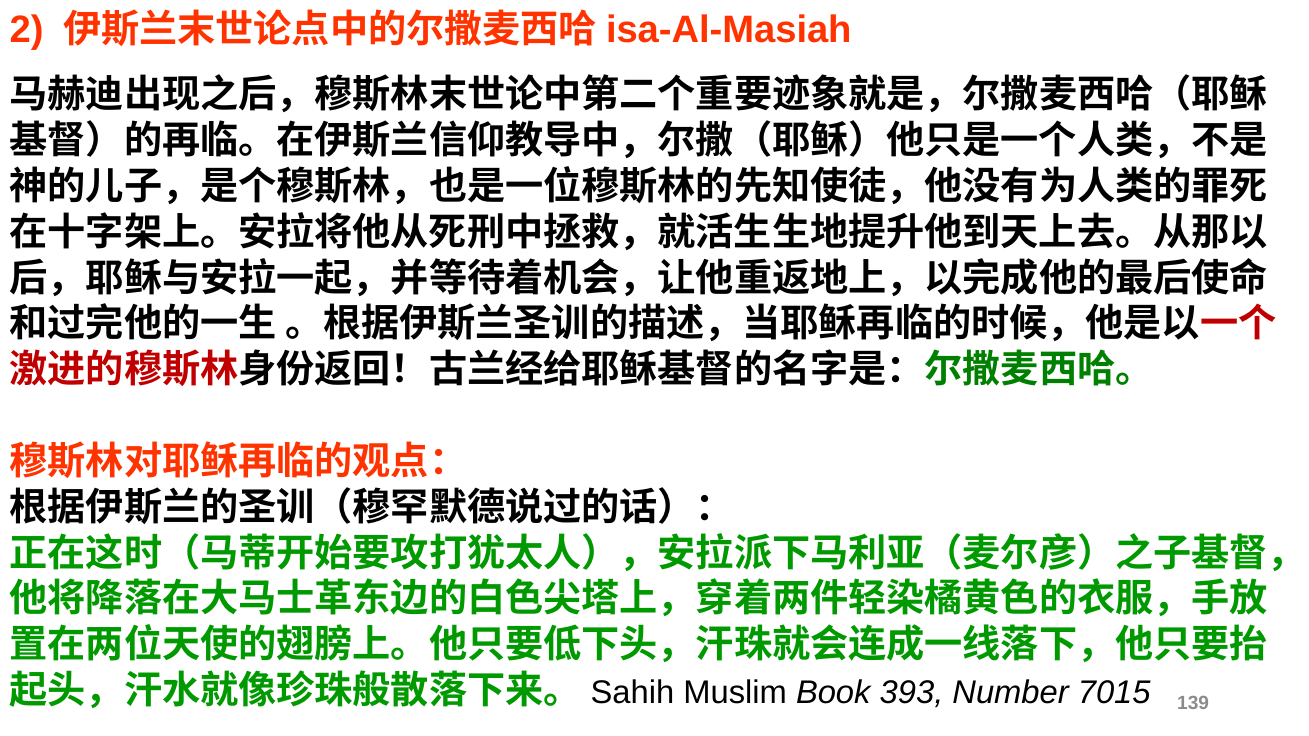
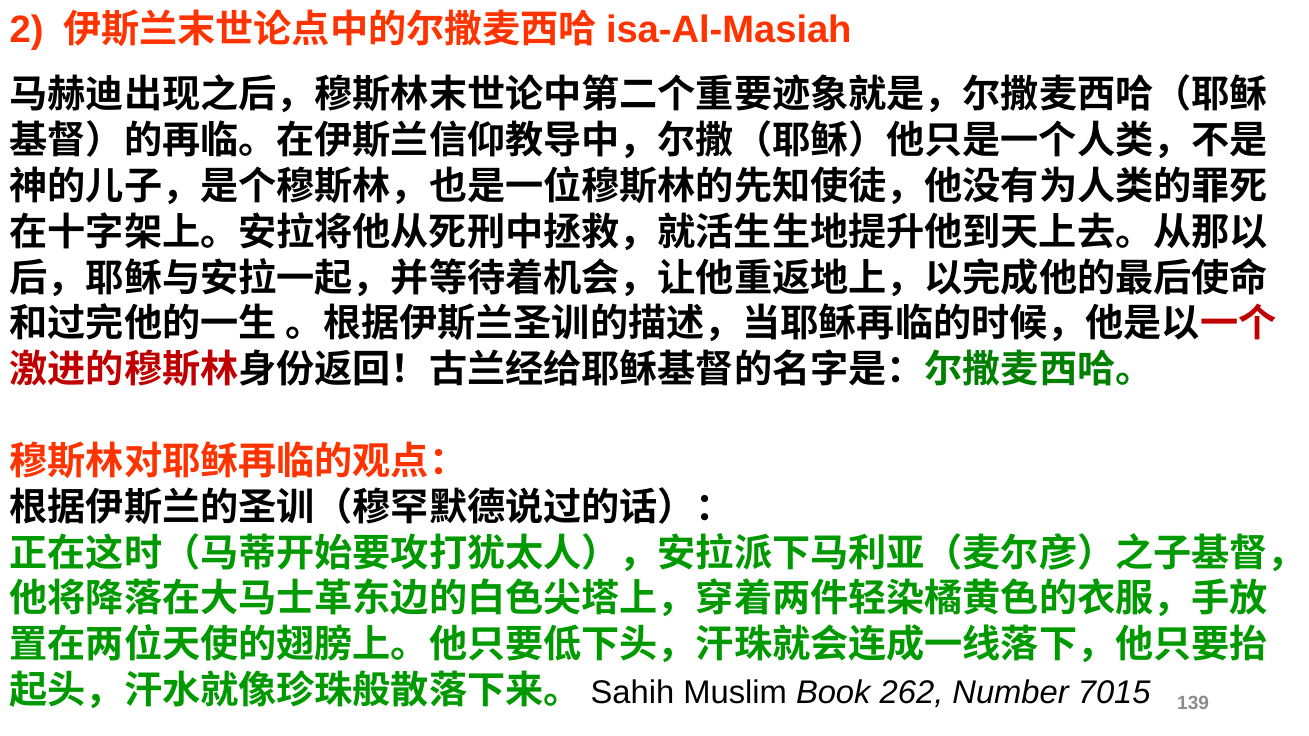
393: 393 -> 262
